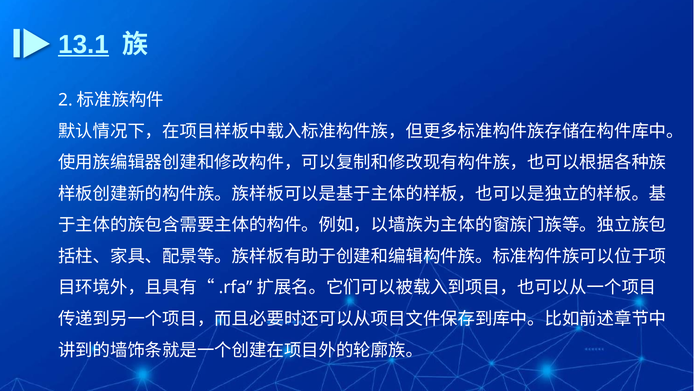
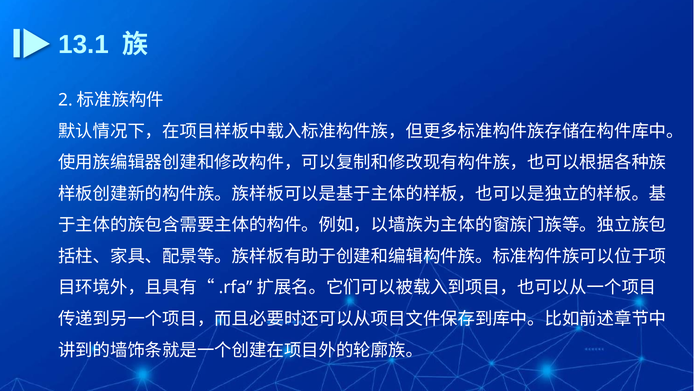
13.1 underline: present -> none
